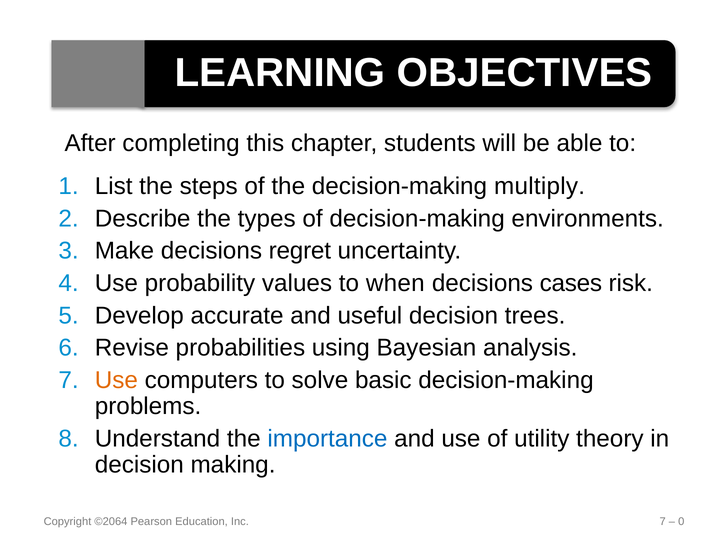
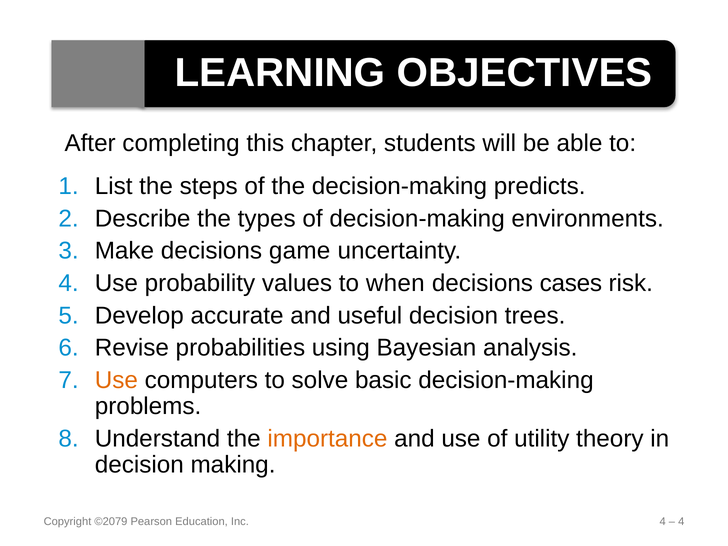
multiply: multiply -> predicts
regret: regret -> game
importance colour: blue -> orange
©2064: ©2064 -> ©2079
Inc 7: 7 -> 4
0 at (681, 521): 0 -> 4
